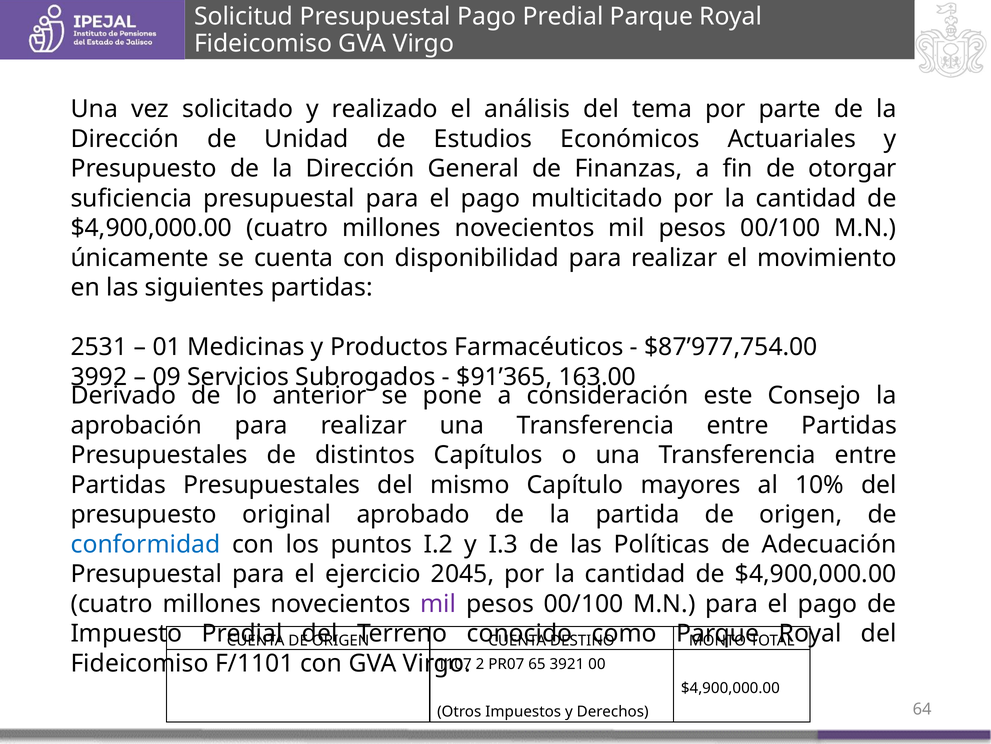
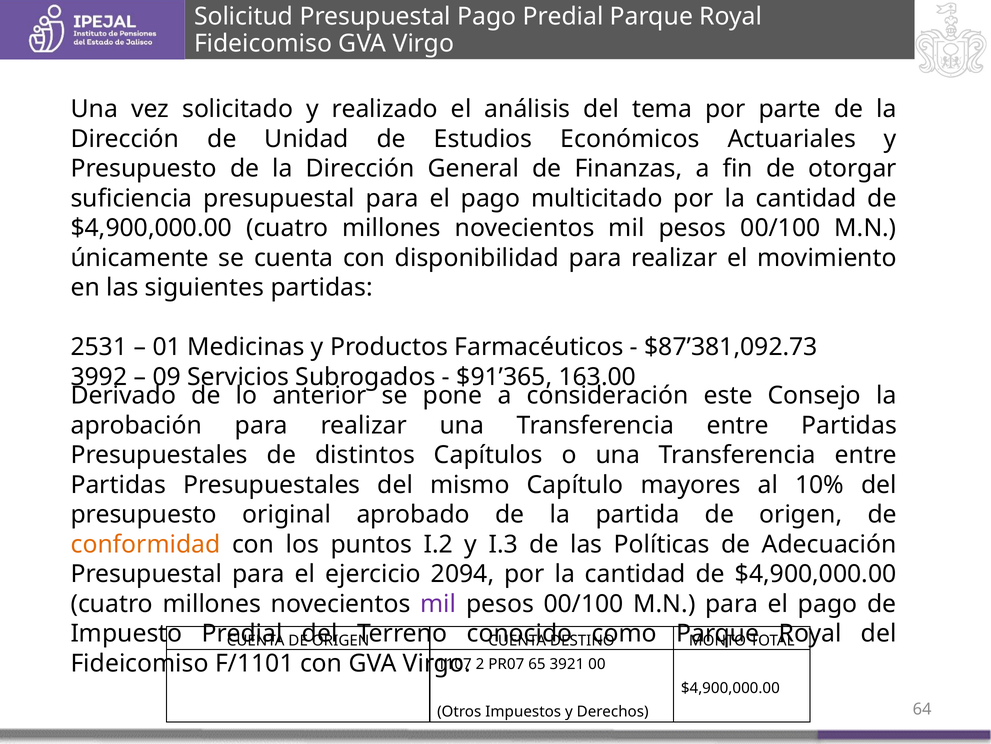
$87’977,754.00: $87’977,754.00 -> $87’381,092.73
conformidad colour: blue -> orange
2045: 2045 -> 2094
